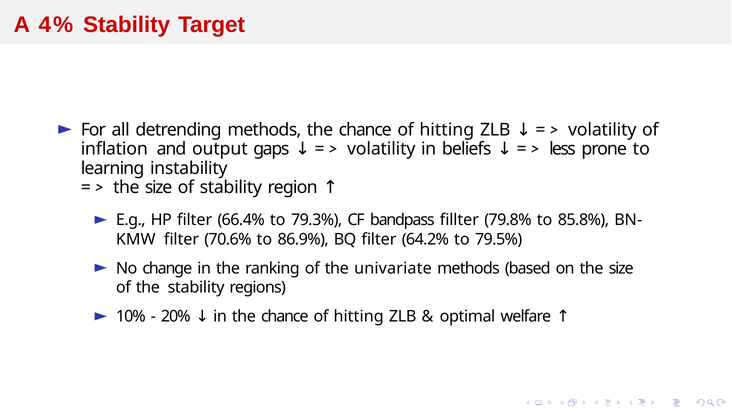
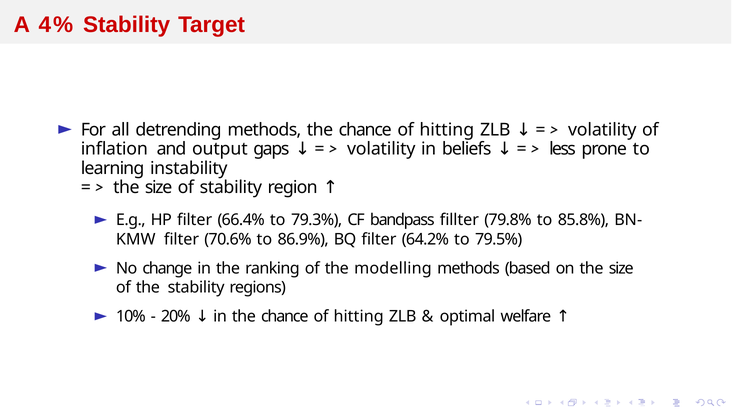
univariate: univariate -> modelling
